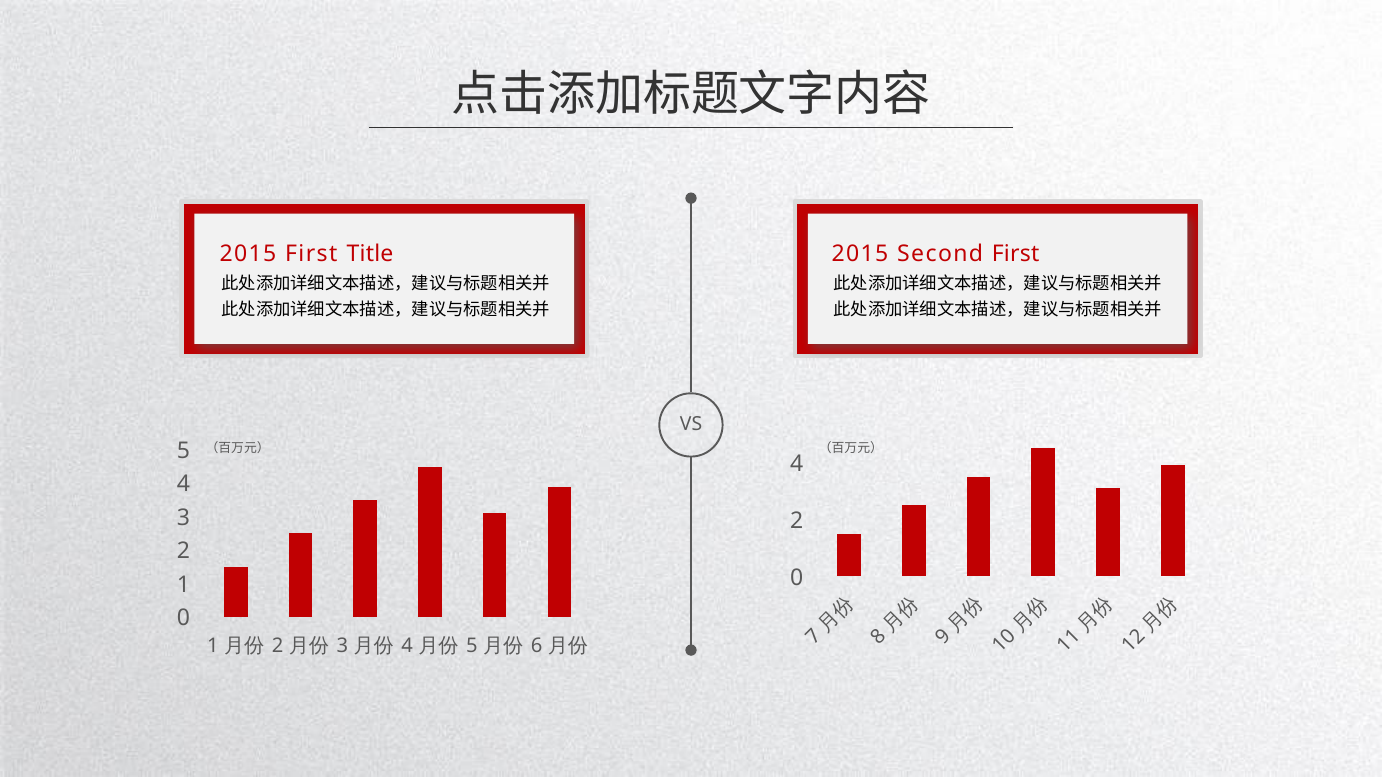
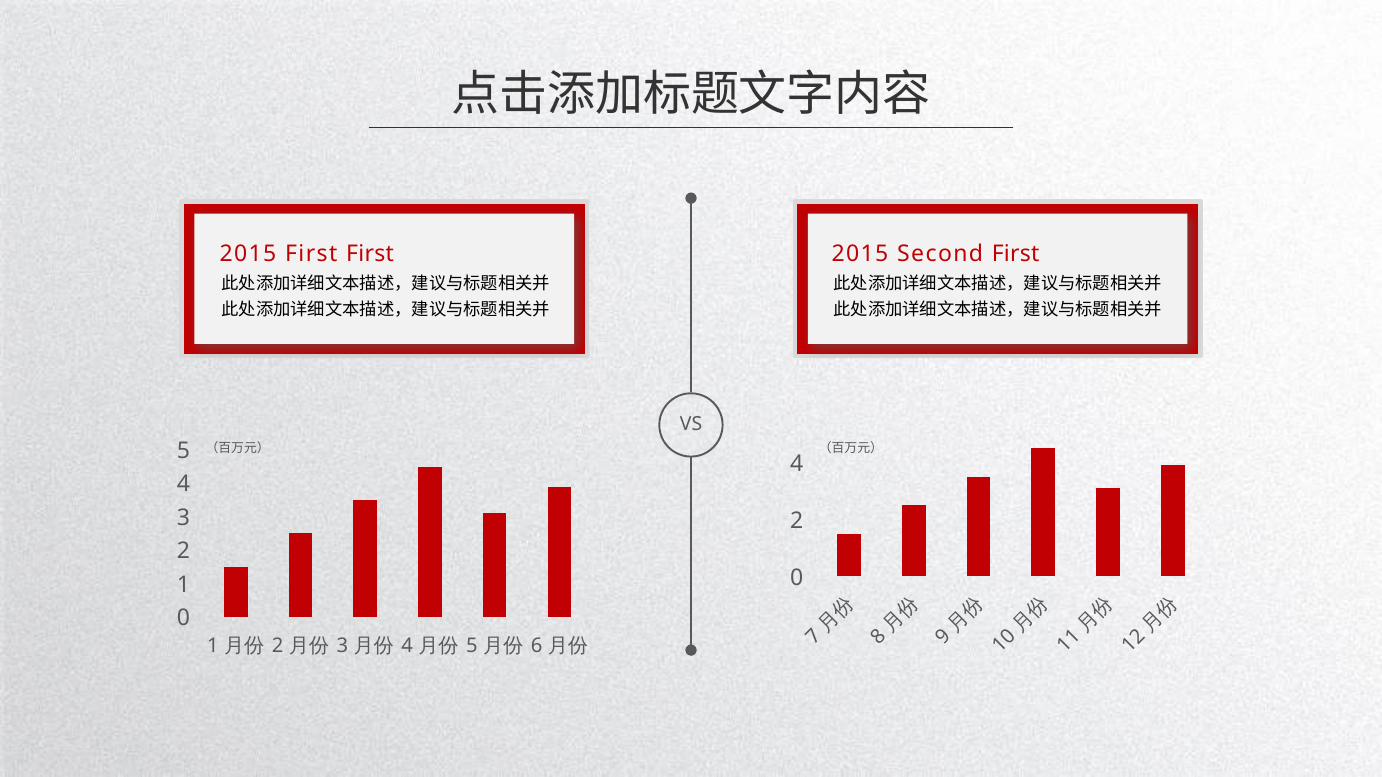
First Title: Title -> First
